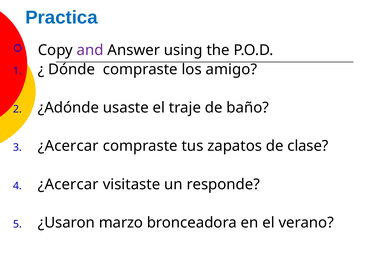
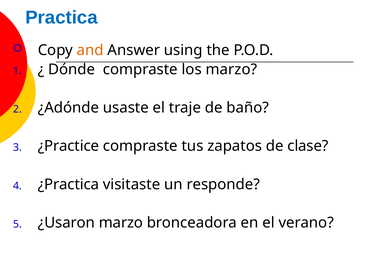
and colour: purple -> orange
los amigo: amigo -> marzo
¿Acercar at (68, 146): ¿Acercar -> ¿Practice
¿Acercar at (68, 184): ¿Acercar -> ¿Practica
